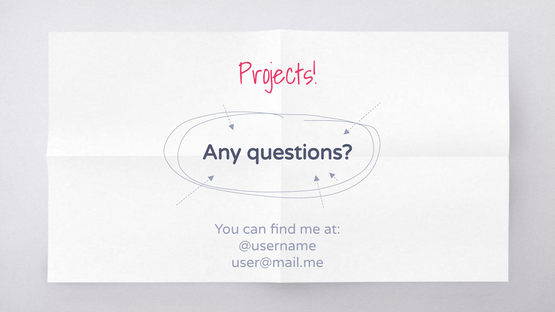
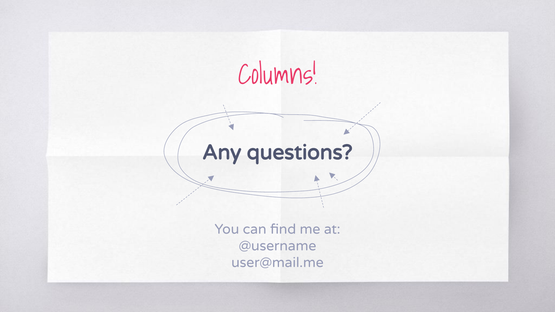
Projects: Projects -> Columns
